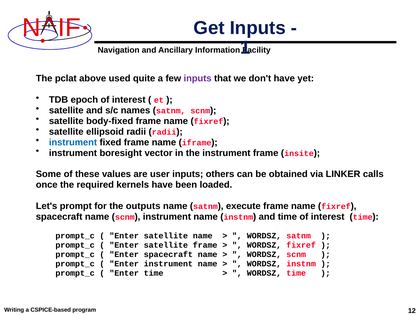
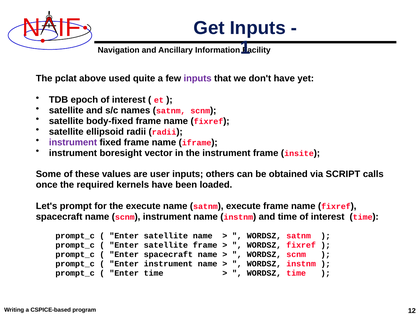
instrument at (73, 142) colour: blue -> purple
LINKER: LINKER -> SCRIPT
the outputs: outputs -> execute
